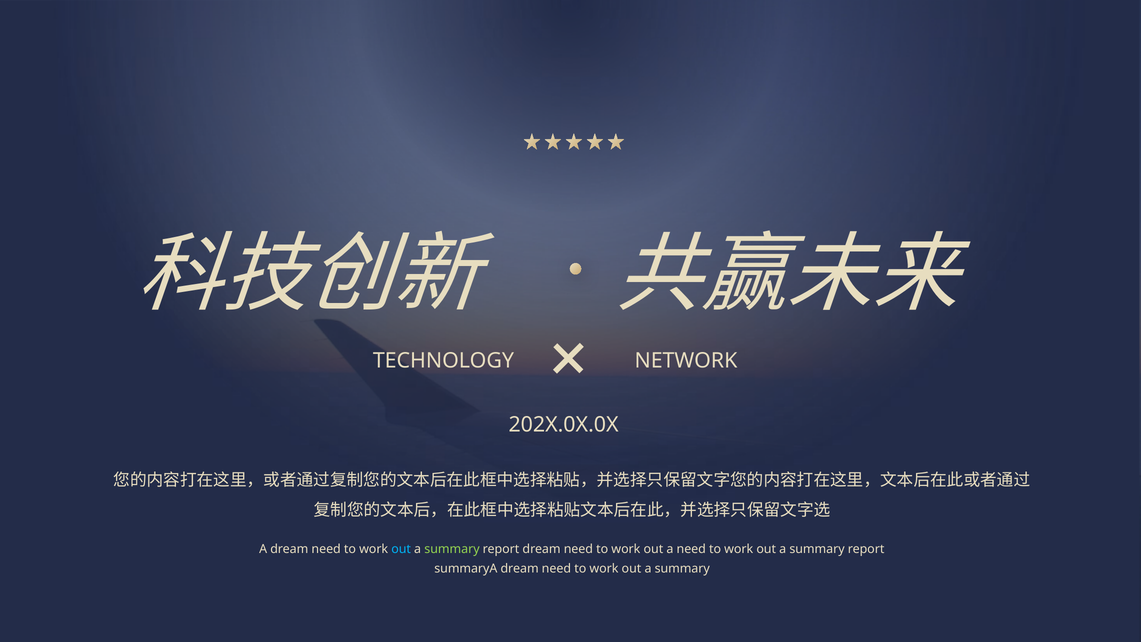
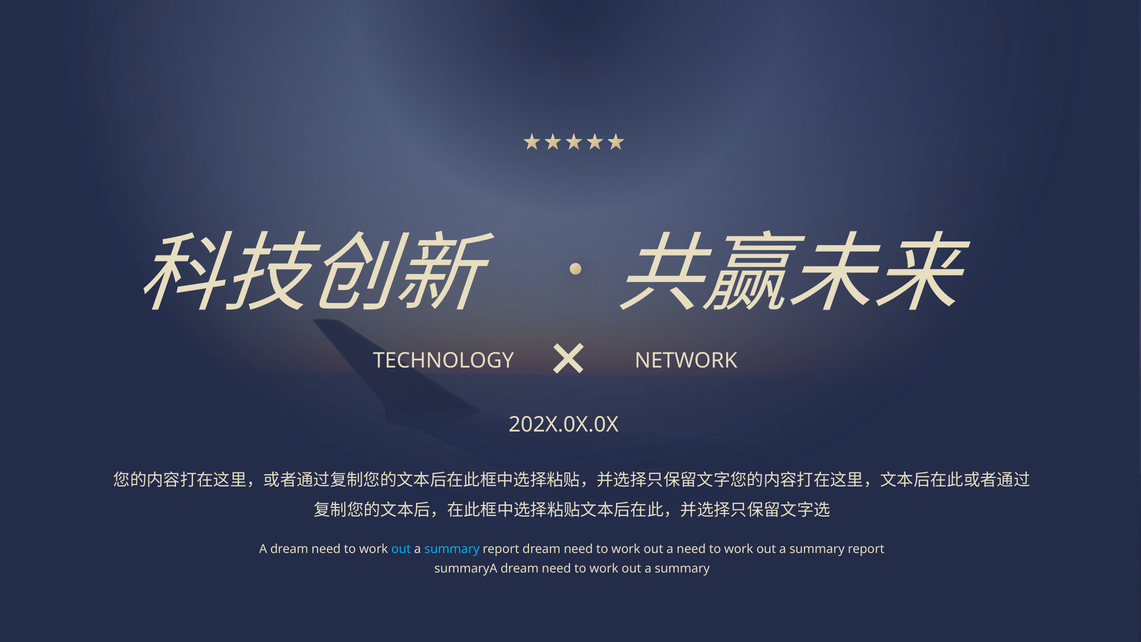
summary at (452, 549) colour: light green -> light blue
